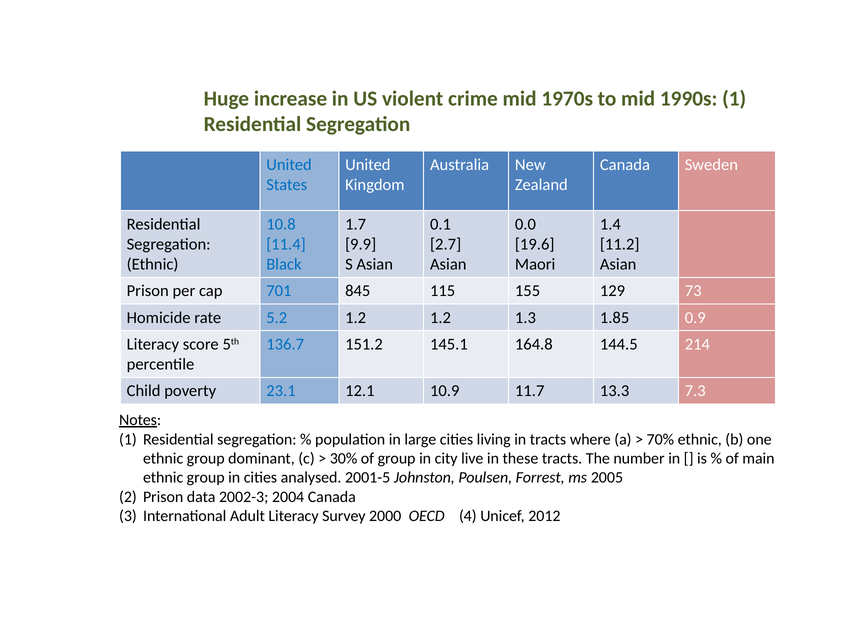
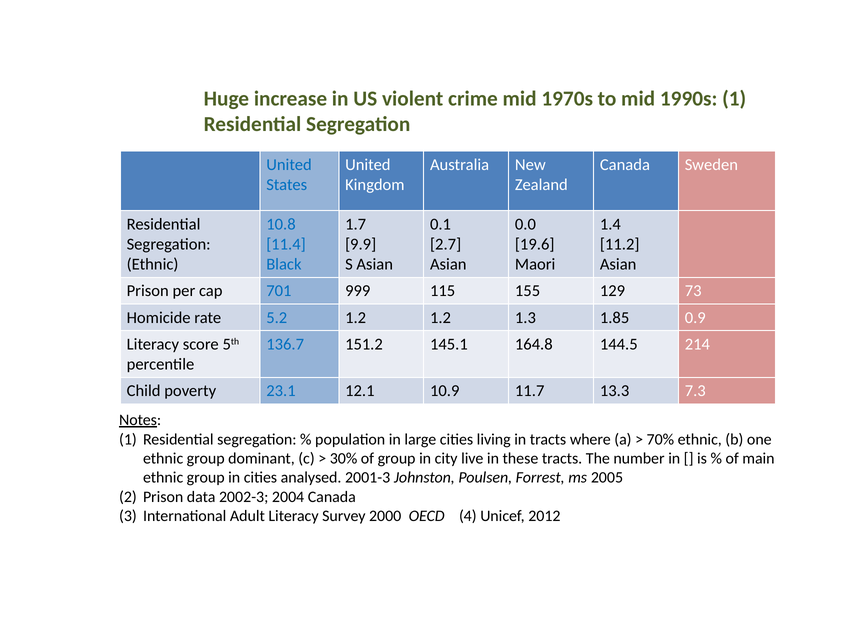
845: 845 -> 999
2001-5: 2001-5 -> 2001-3
